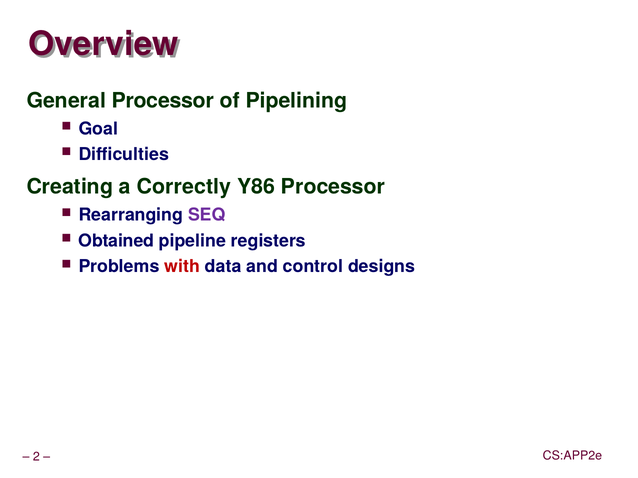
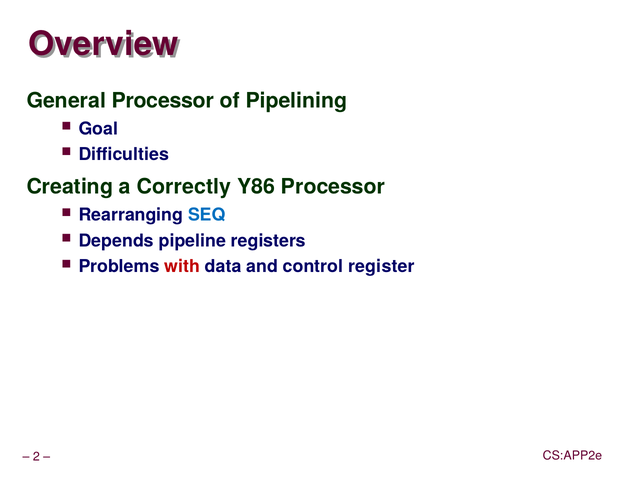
SEQ colour: purple -> blue
Obtained: Obtained -> Depends
designs: designs -> register
